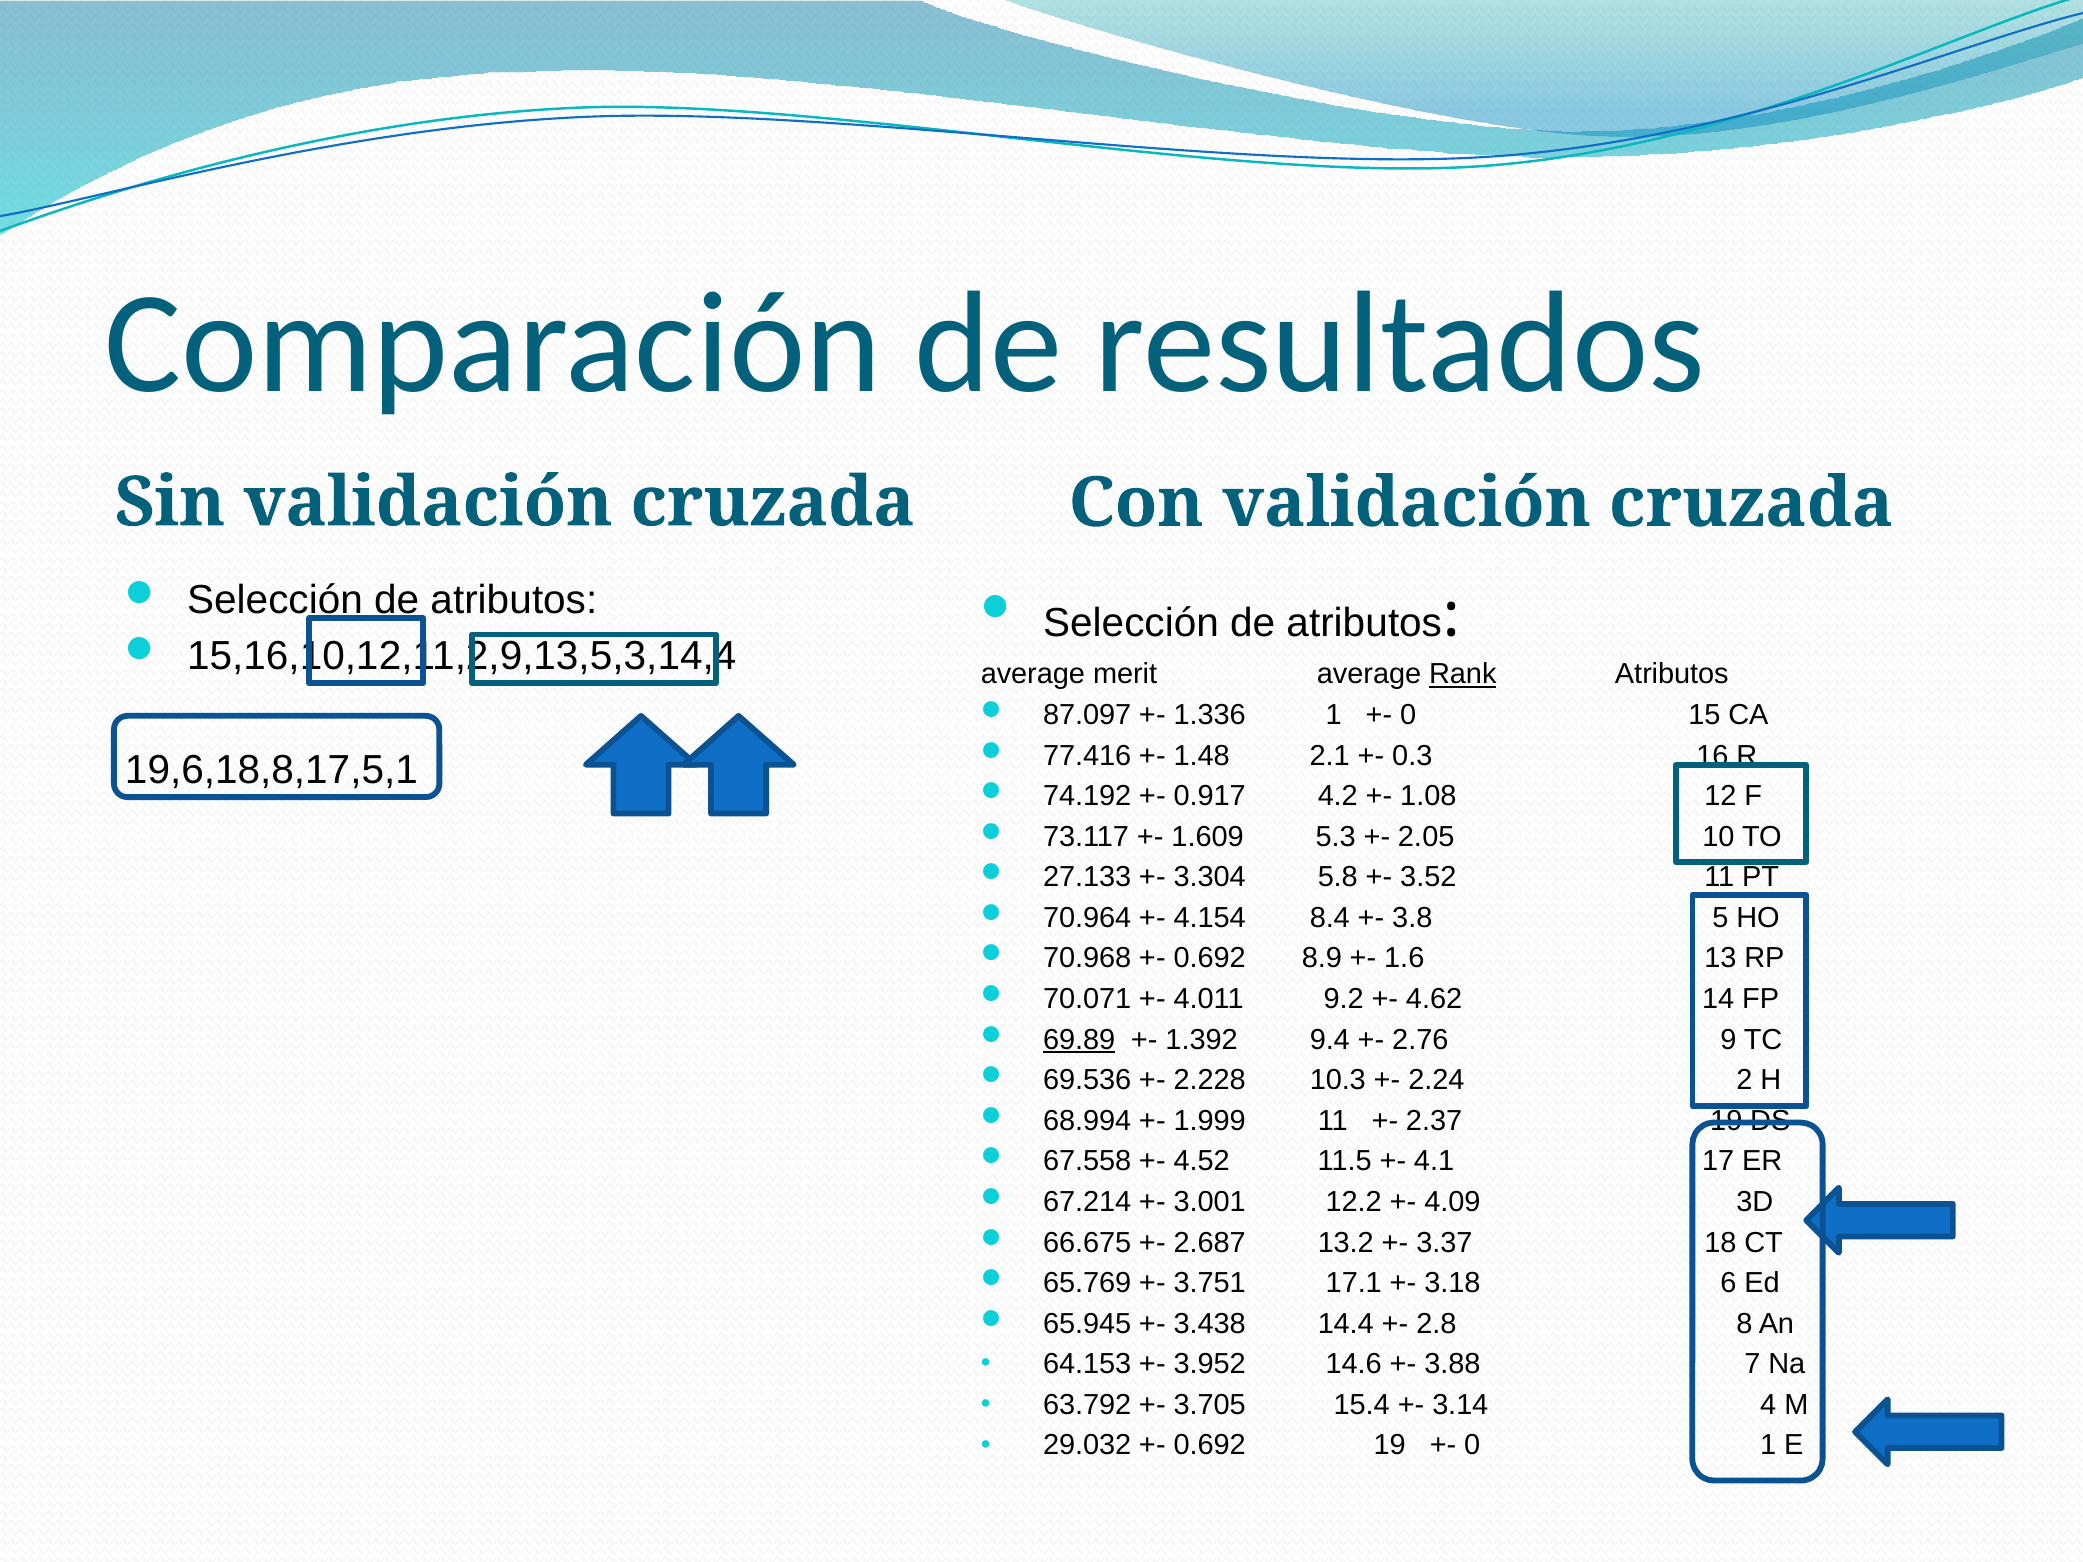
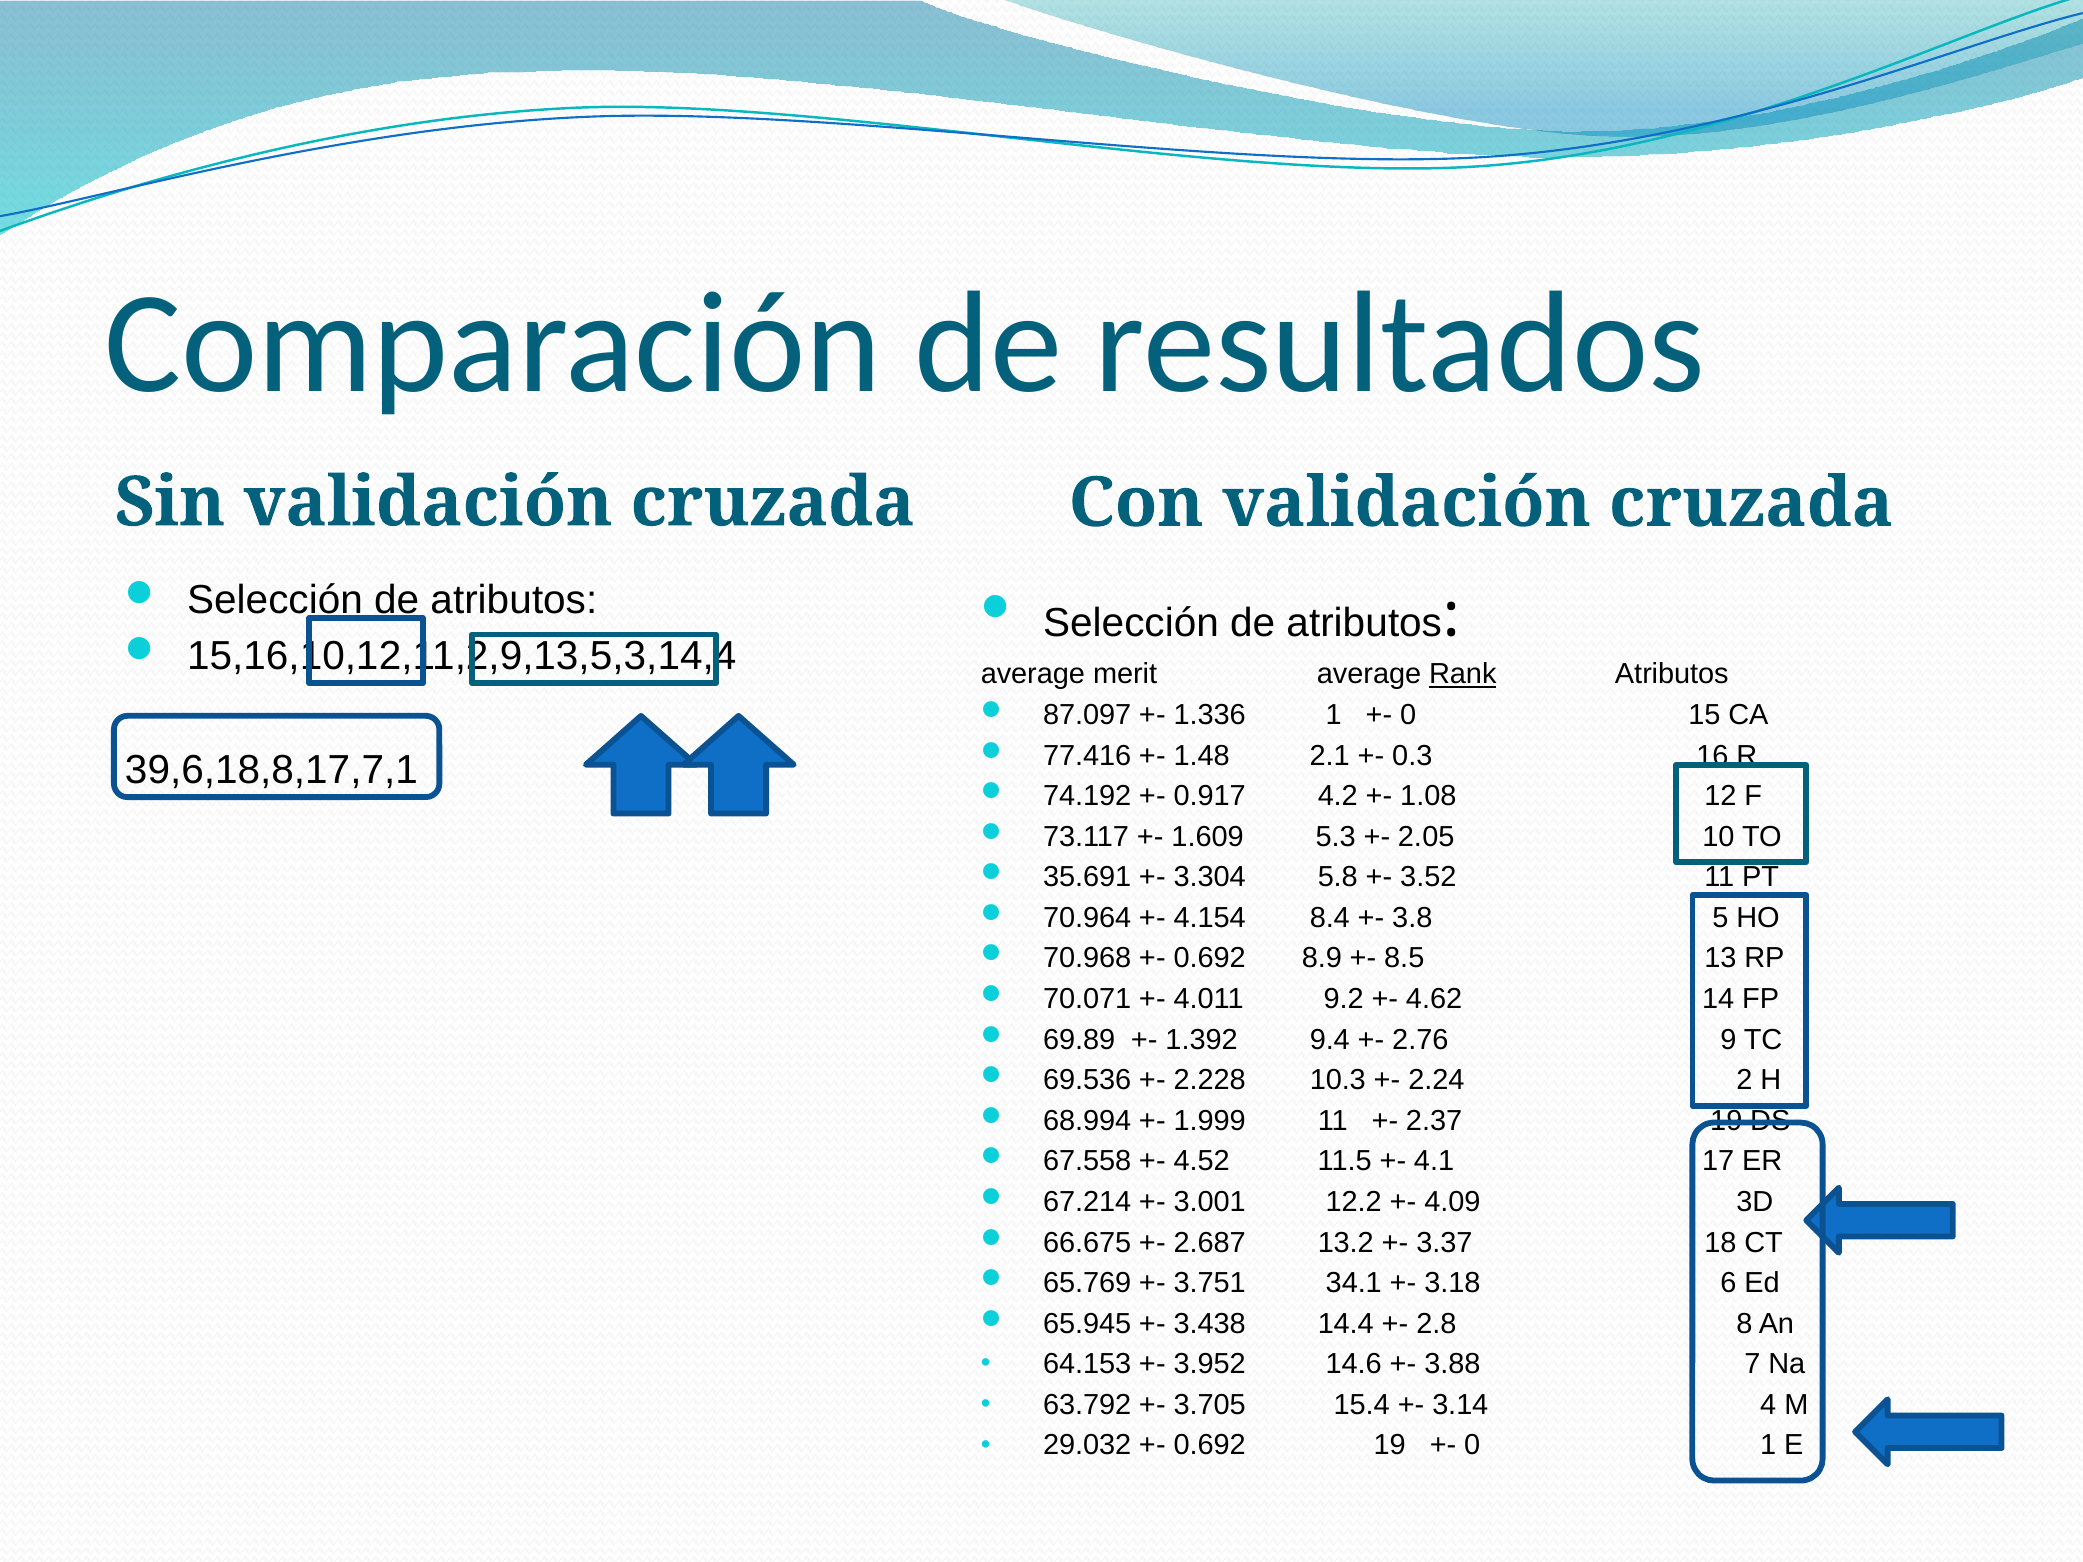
19,6,18,8,17,5,1: 19,6,18,8,17,5,1 -> 39,6,18,8,17,7,1
27.133: 27.133 -> 35.691
1.6: 1.6 -> 8.5
69.89 underline: present -> none
17.1: 17.1 -> 34.1
